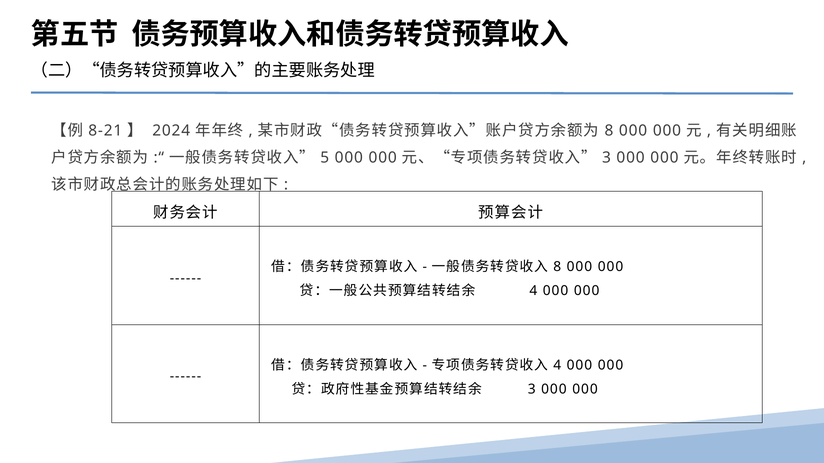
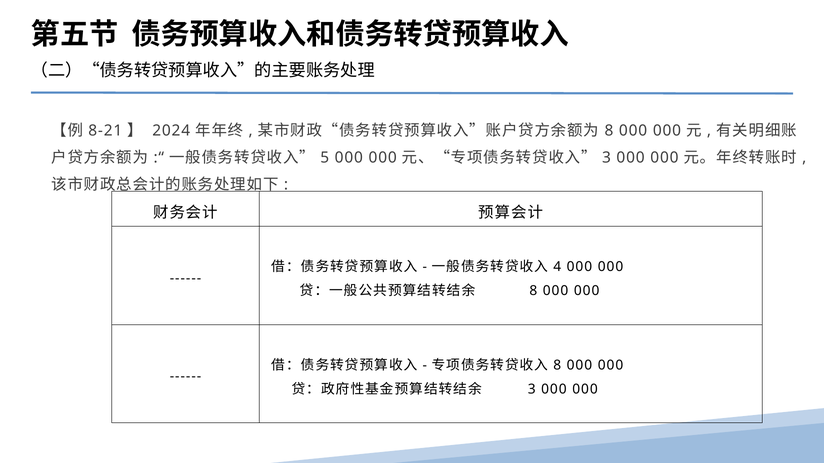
8 at (557, 267): 8 -> 4
4 at (533, 291): 4 -> 8
4 at (557, 366): 4 -> 8
